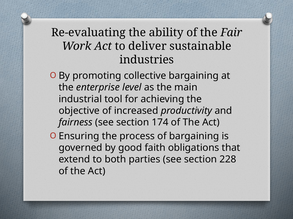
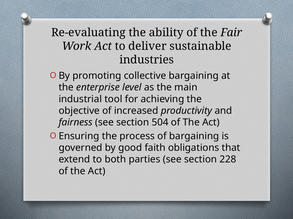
174: 174 -> 504
